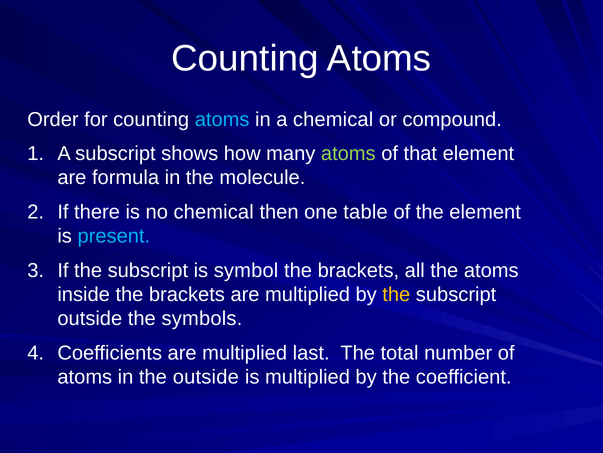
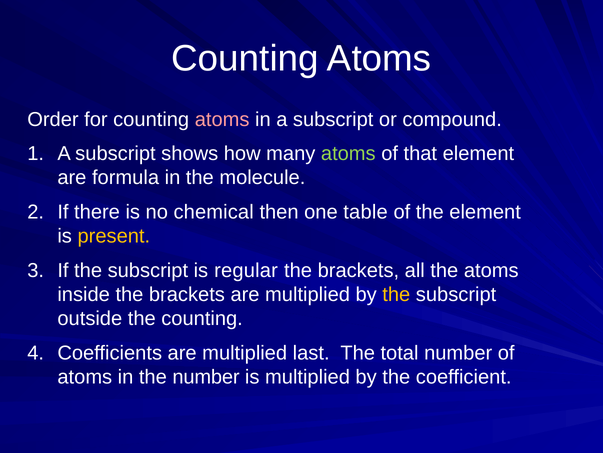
atoms at (222, 119) colour: light blue -> pink
in a chemical: chemical -> subscript
present colour: light blue -> yellow
symbol: symbol -> regular
the symbols: symbols -> counting
the outside: outside -> number
